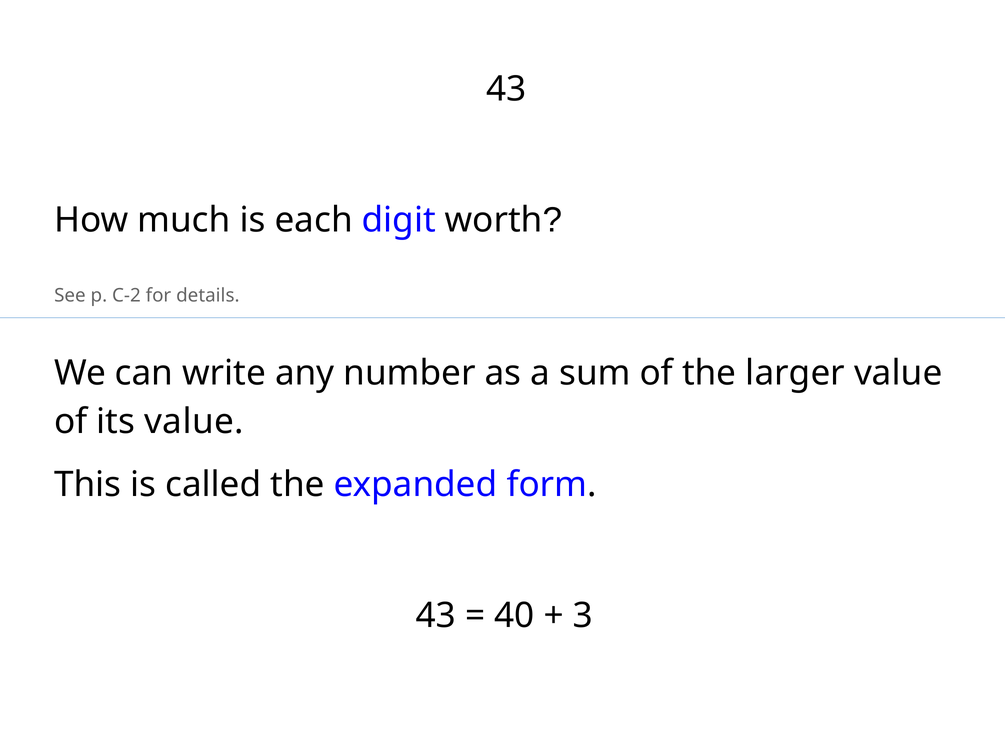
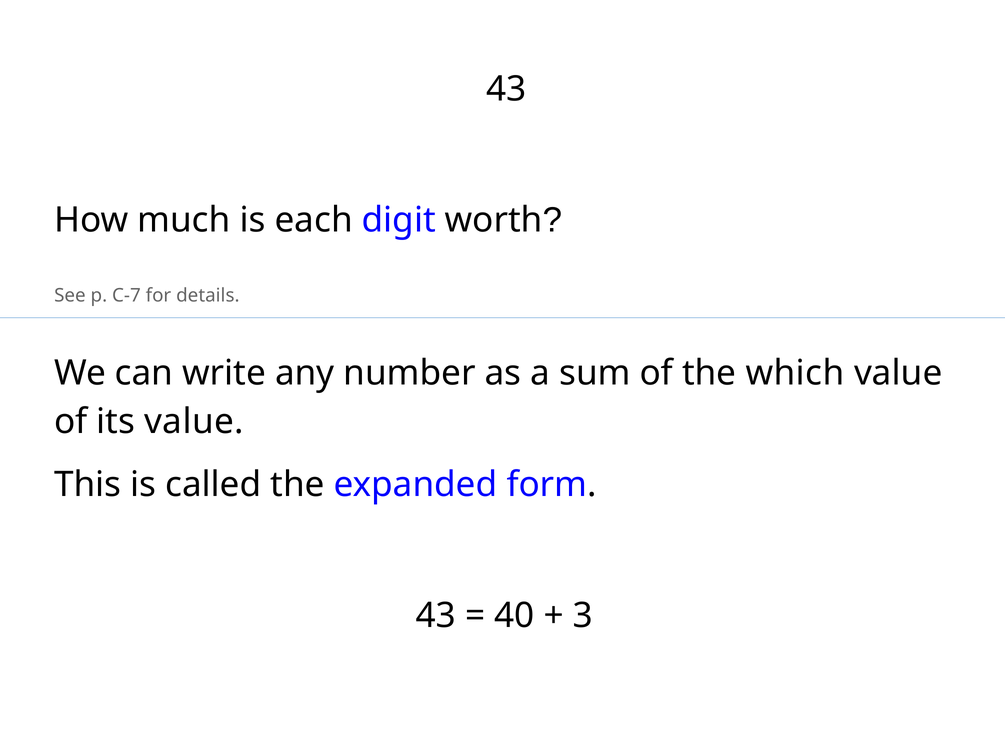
C-2: C-2 -> C-7
larger: larger -> which
